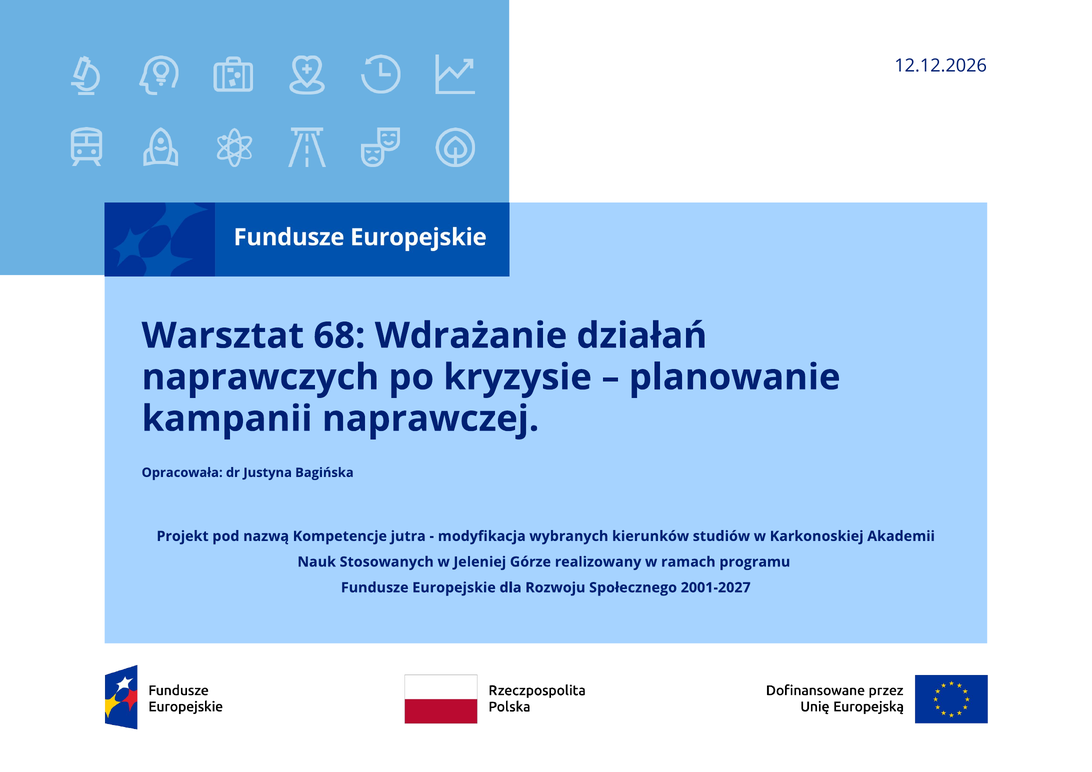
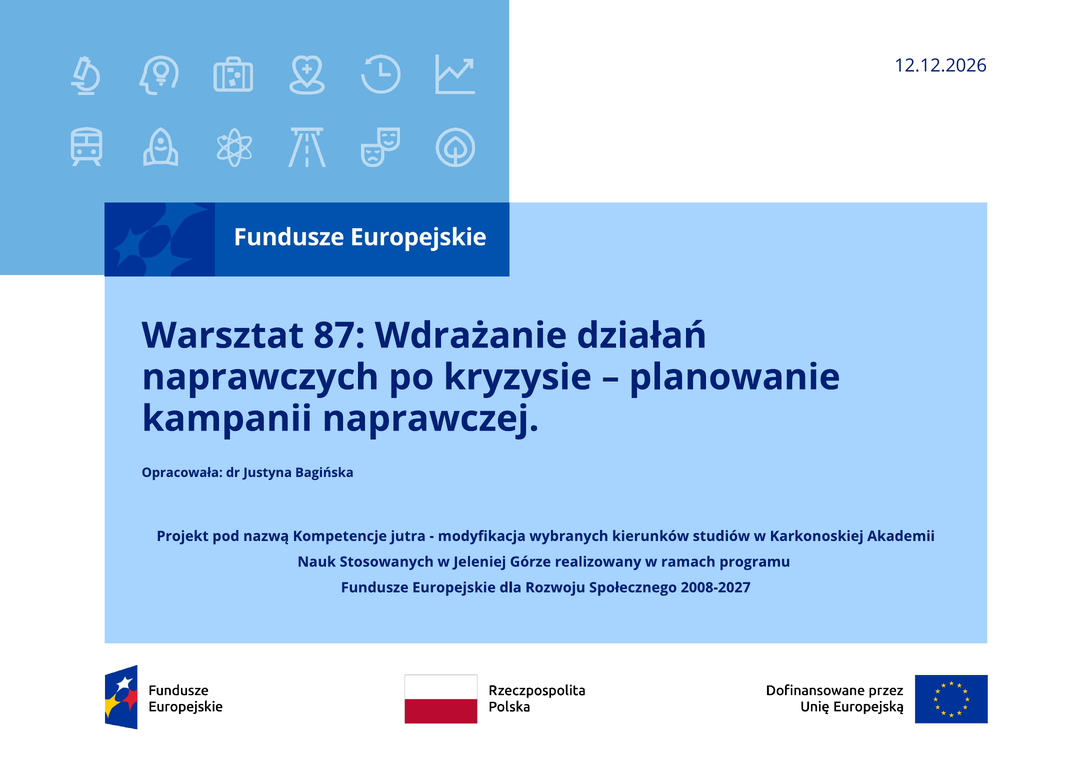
68: 68 -> 87
2001-2027: 2001-2027 -> 2008-2027
